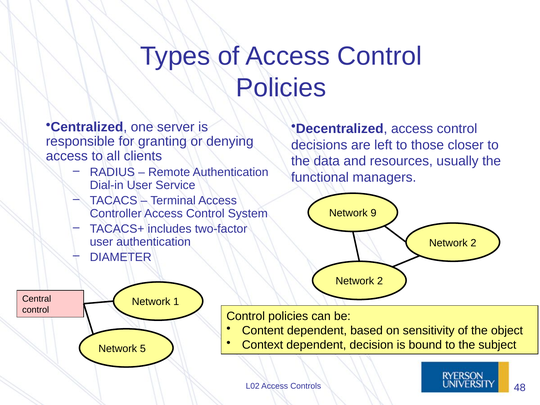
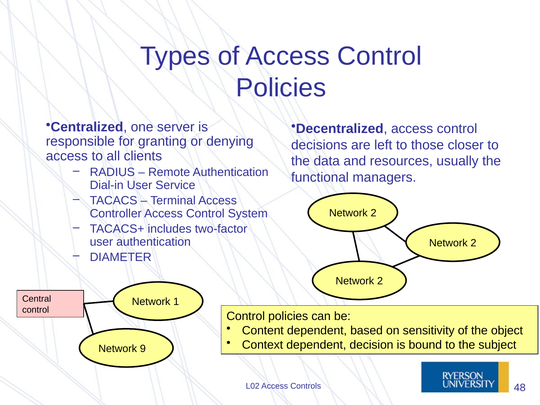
9 at (374, 213): 9 -> 2
5: 5 -> 9
